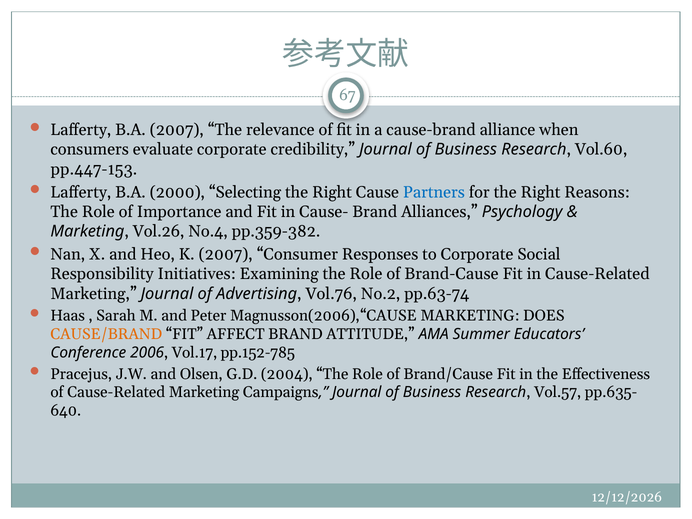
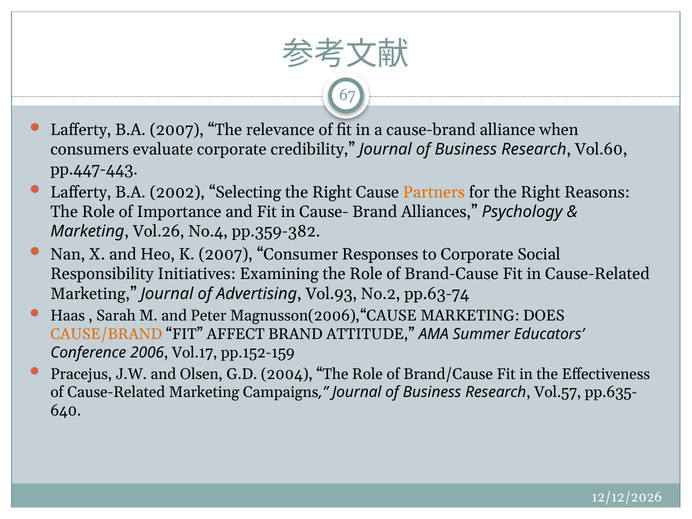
pp.447-153: pp.447-153 -> pp.447-443
2000: 2000 -> 2002
Partners colour: blue -> orange
Vol.76: Vol.76 -> Vol.93
pp.152-785: pp.152-785 -> pp.152-159
